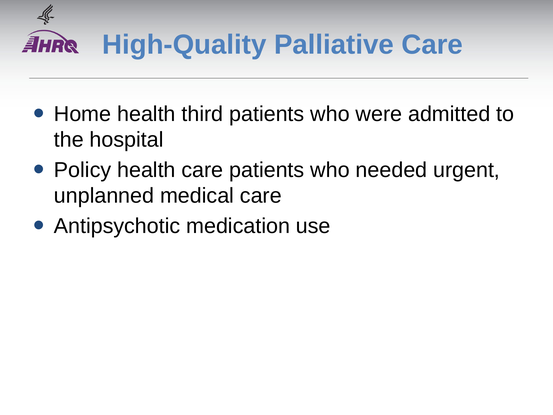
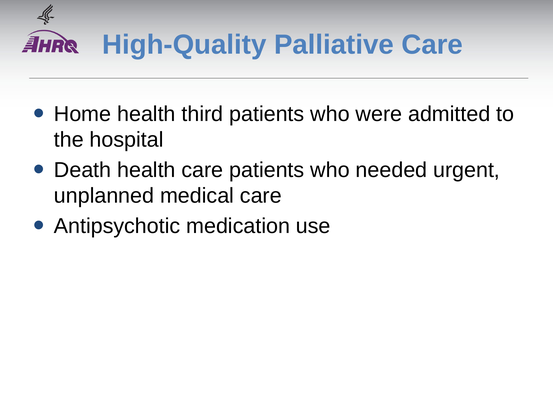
Policy: Policy -> Death
